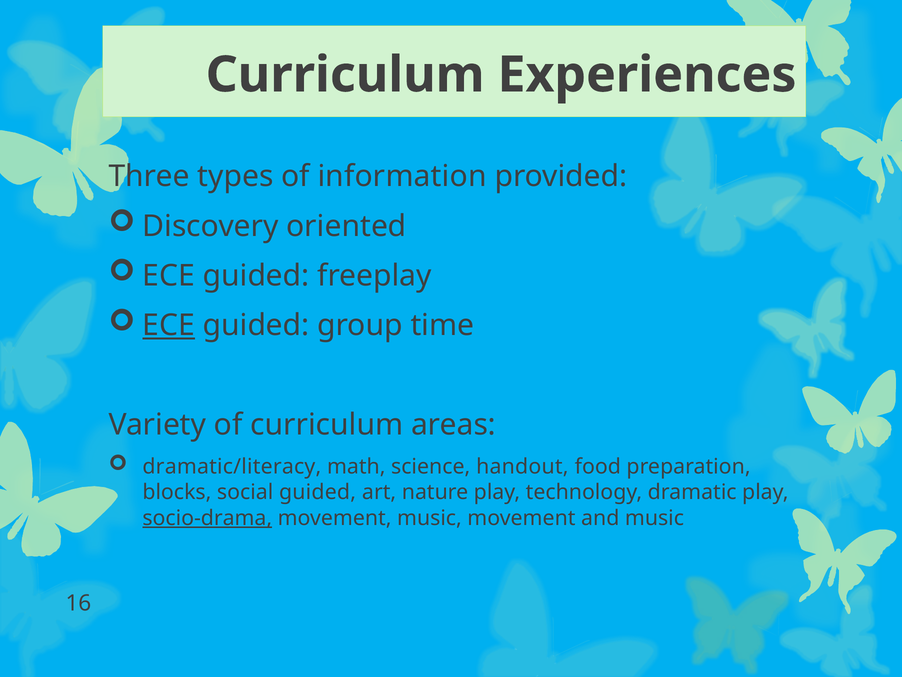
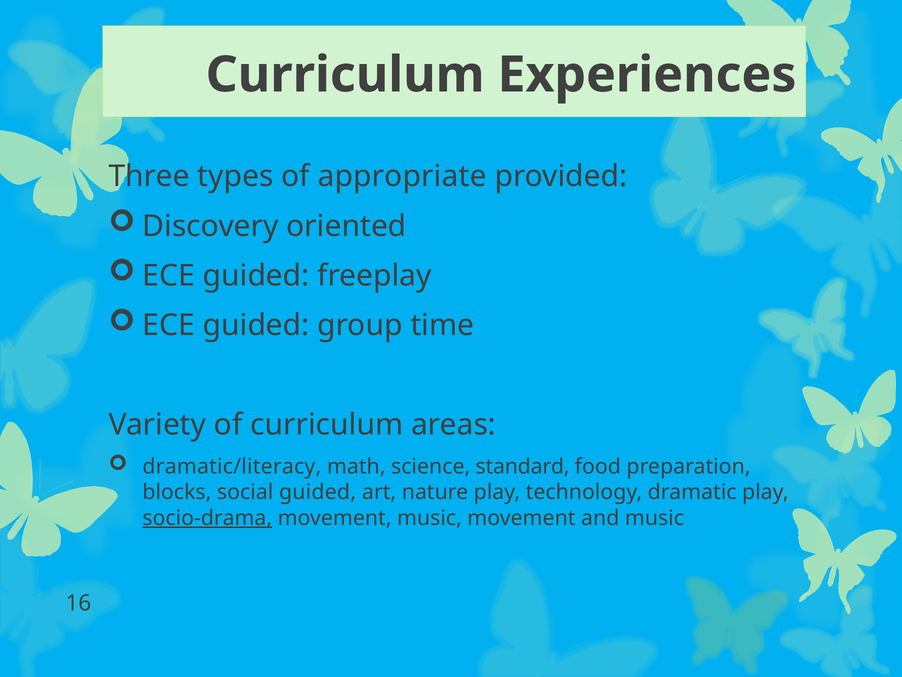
information: information -> appropriate
ECE at (169, 325) underline: present -> none
handout: handout -> standard
